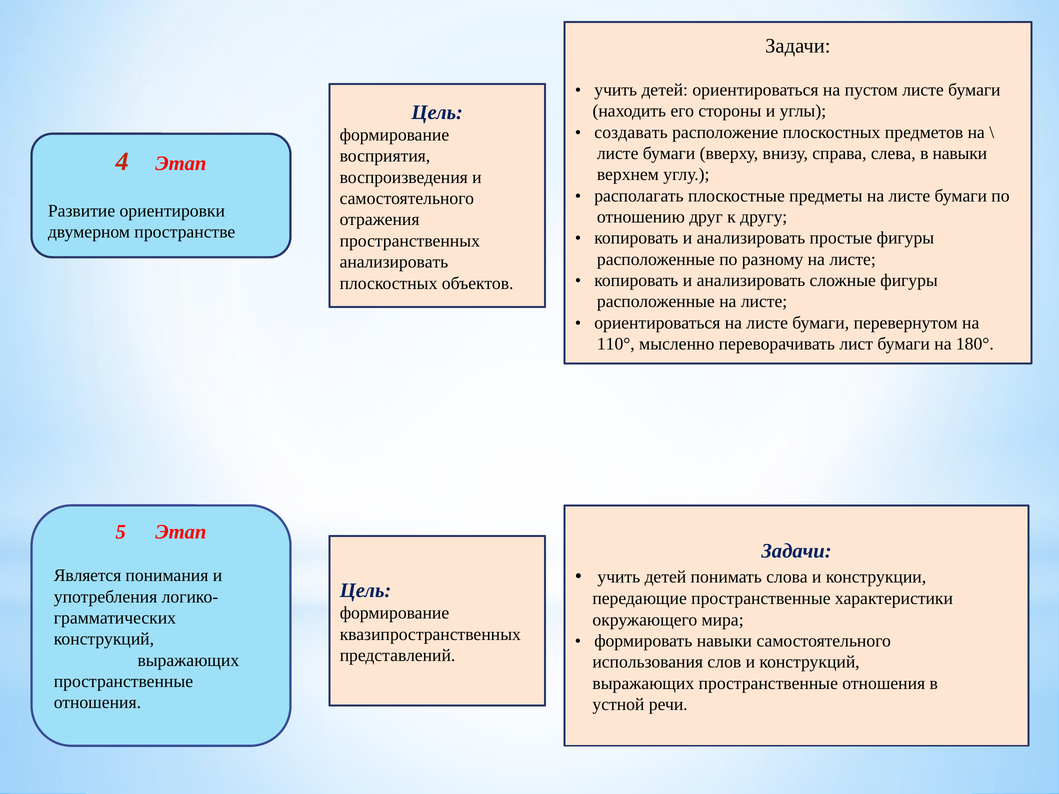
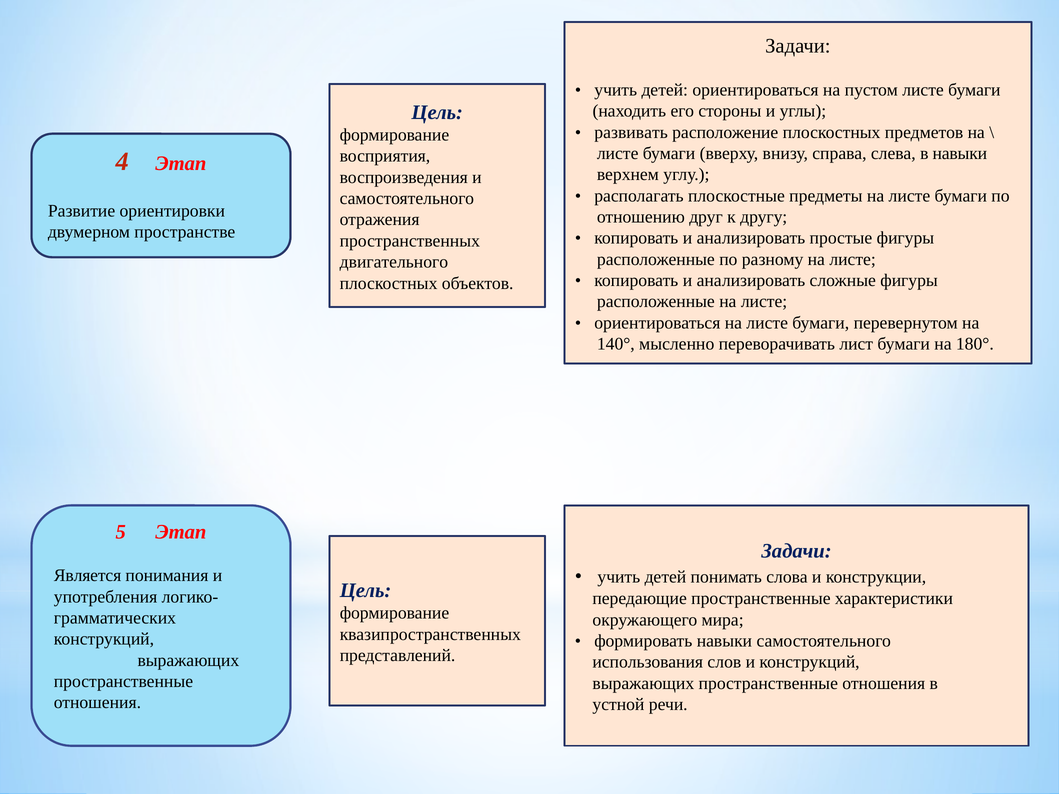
создавать: создавать -> развивать
анализировать at (394, 262): анализировать -> двигательного
110°: 110° -> 140°
